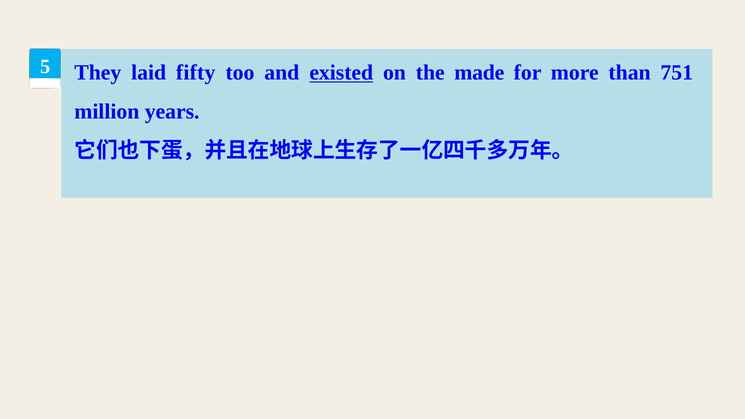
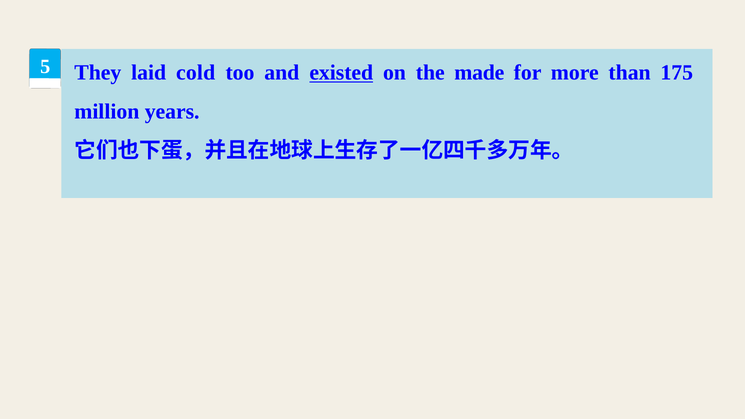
fifty: fifty -> cold
751: 751 -> 175
